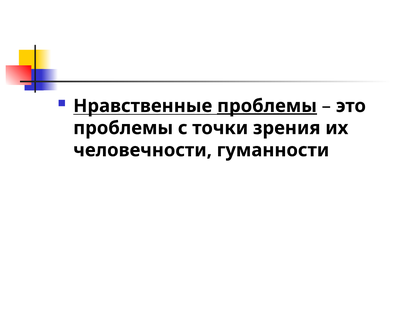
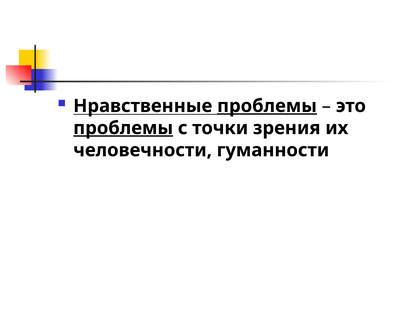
проблемы at (123, 128) underline: none -> present
